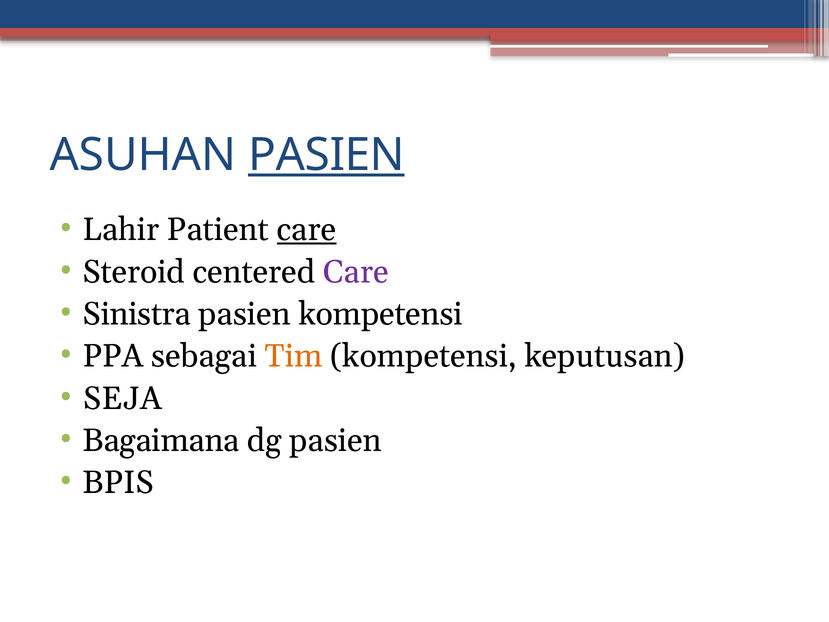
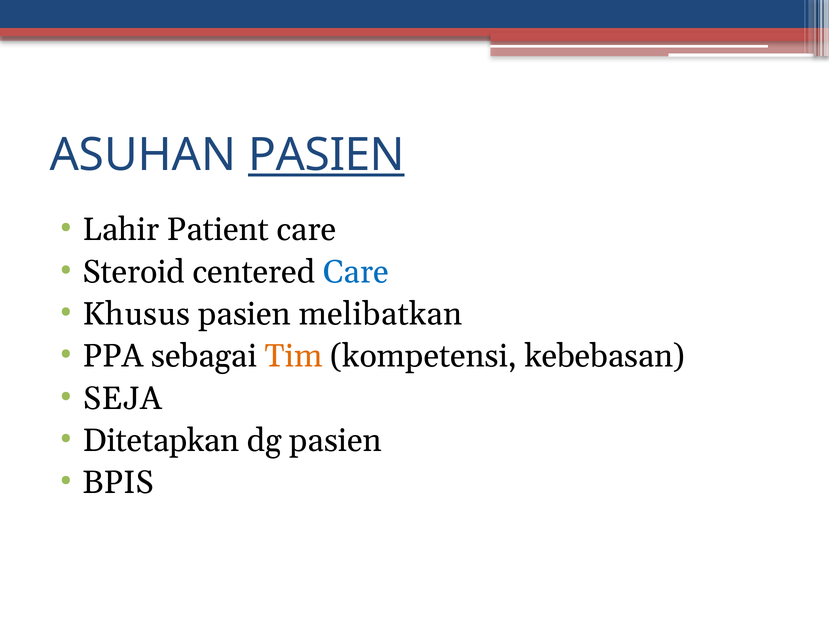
care at (307, 230) underline: present -> none
Care at (356, 272) colour: purple -> blue
Sinistra: Sinistra -> Khusus
pasien kompetensi: kompetensi -> melibatkan
keputusan: keputusan -> kebebasan
Bagaimana: Bagaimana -> Ditetapkan
